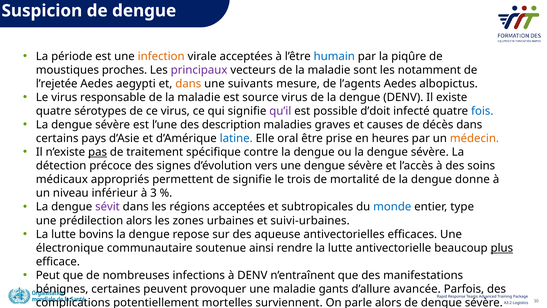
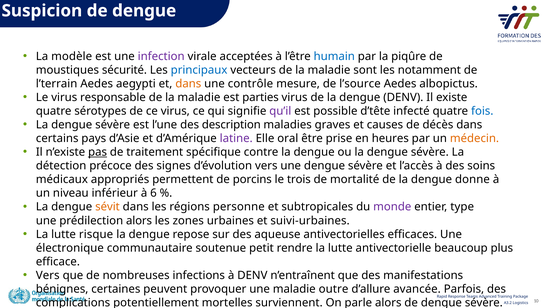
période: période -> modèle
infection colour: orange -> purple
proches: proches -> sécurité
principaux colour: purple -> blue
l’rejetée: l’rejetée -> l’terrain
suivants: suivants -> contrôle
l’agents: l’agents -> l’source
source: source -> parties
d’doit: d’doit -> d’tête
latine colour: blue -> purple
de signifie: signifie -> porcins
3: 3 -> 6
sévit colour: purple -> orange
régions acceptées: acceptées -> personne
monde colour: blue -> purple
bovins: bovins -> risque
ainsi: ainsi -> petit
plus underline: present -> none
Peut at (48, 275): Peut -> Vers
gants: gants -> outre
